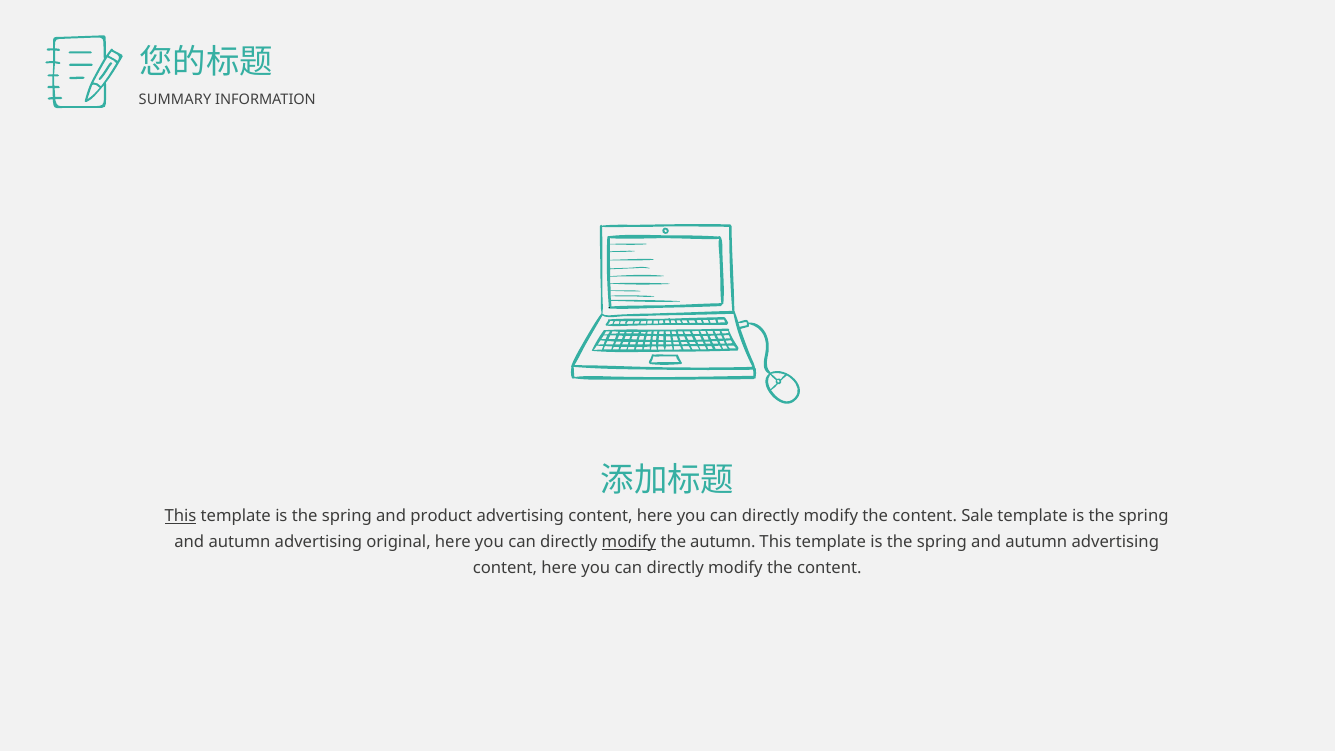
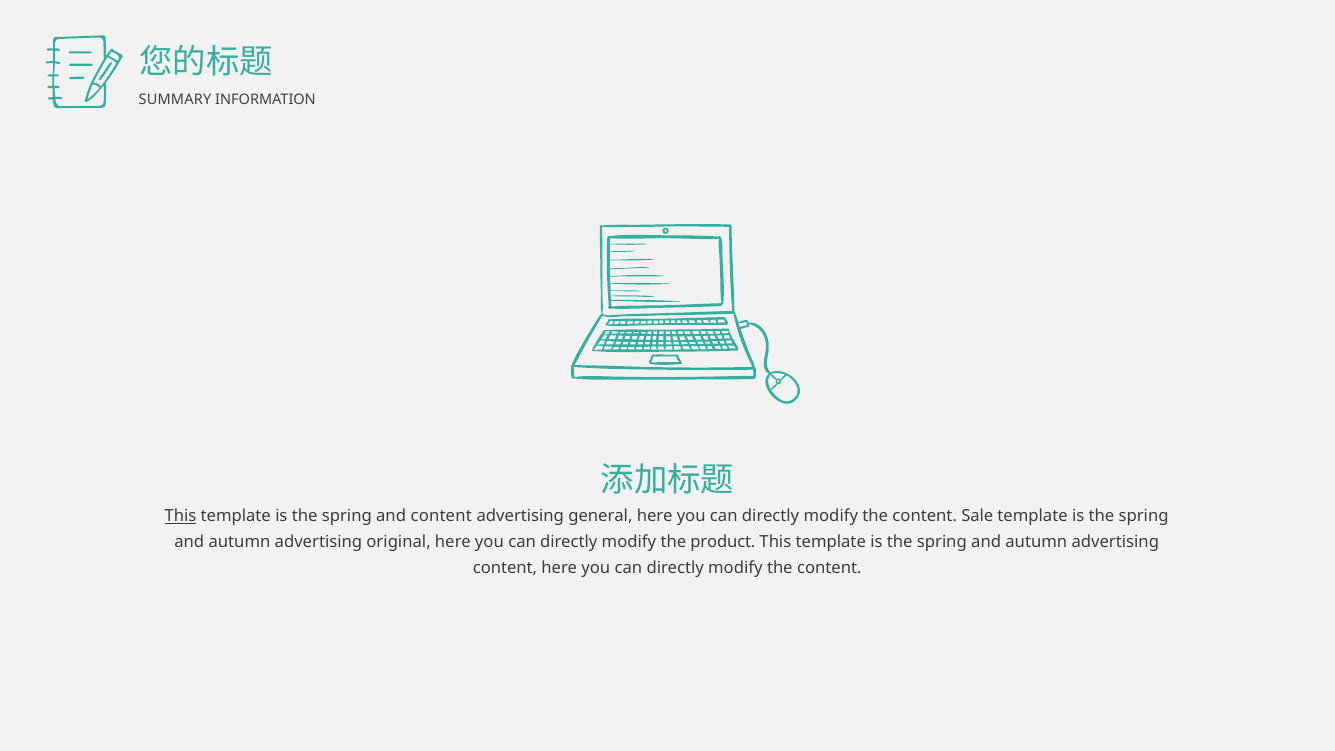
and product: product -> content
content at (600, 516): content -> general
modify at (629, 542) underline: present -> none
the autumn: autumn -> product
